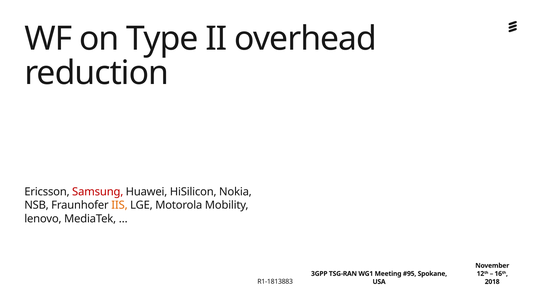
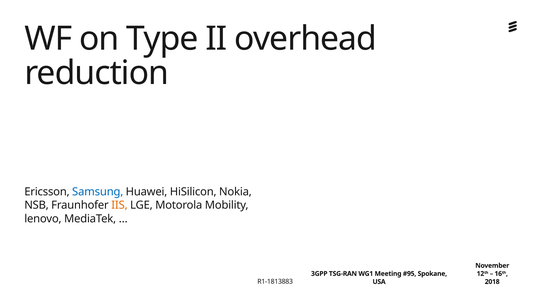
Samsung colour: red -> blue
